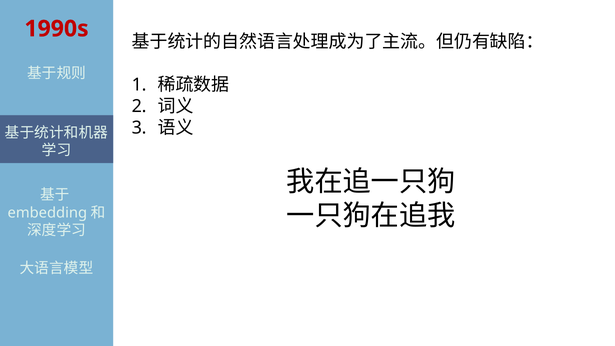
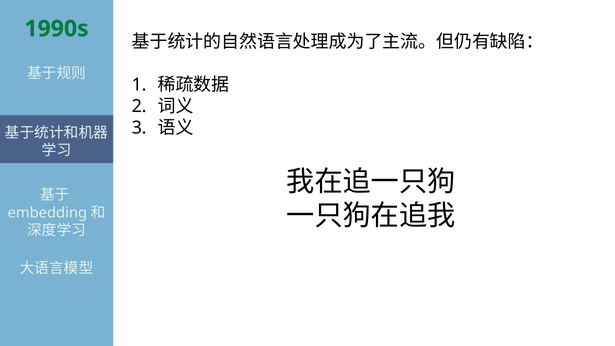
1990s colour: red -> green
